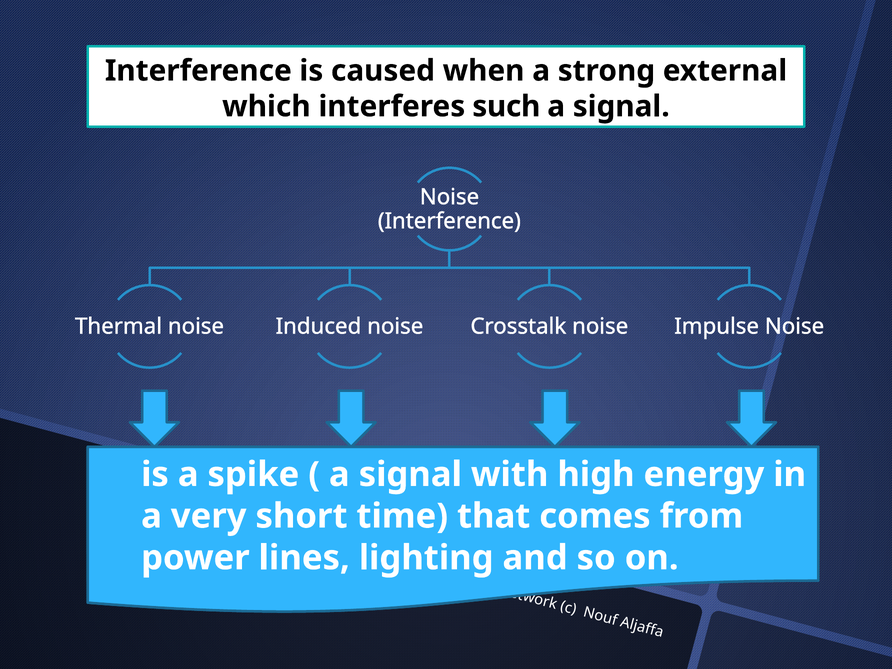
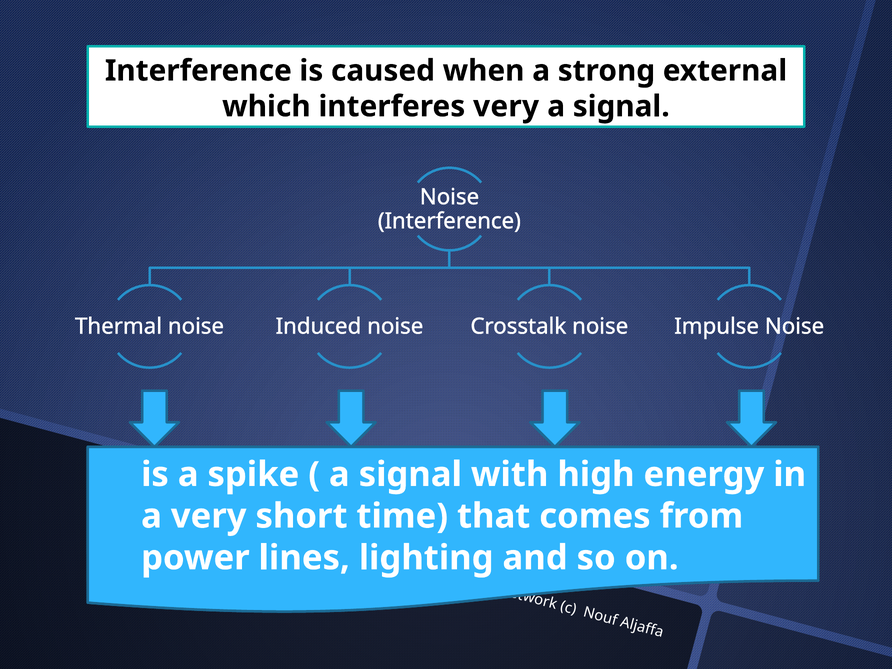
interferes such: such -> very
